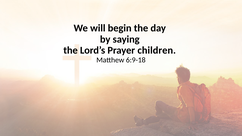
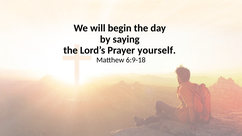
children: children -> yourself
